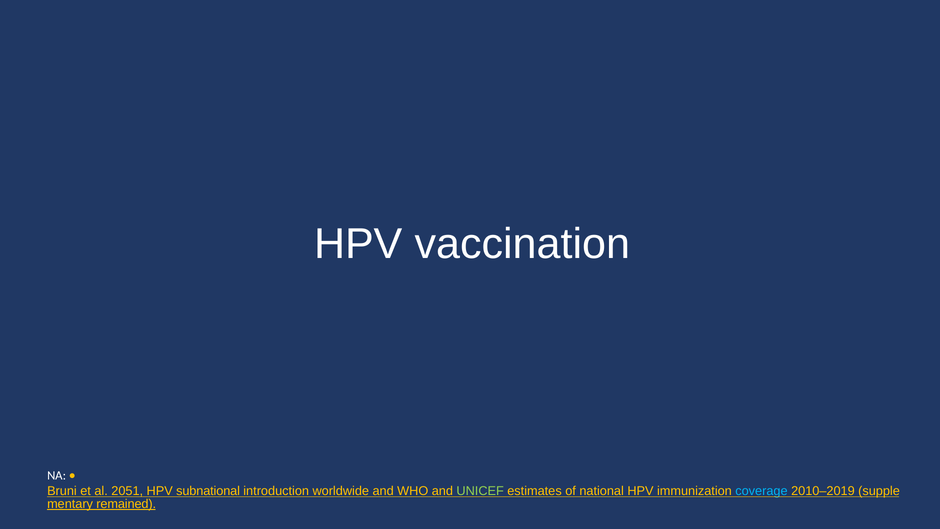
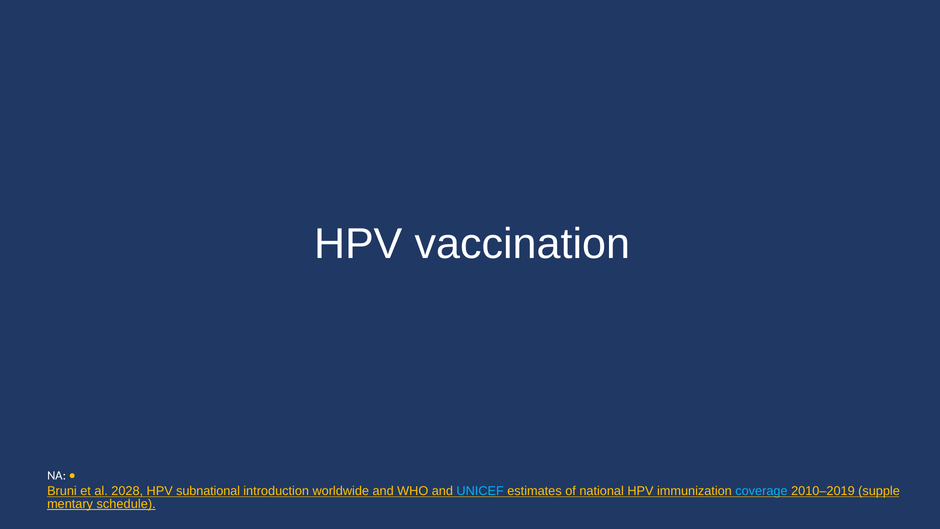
2051: 2051 -> 2028
UNICEF colour: light green -> light blue
remained: remained -> schedule
